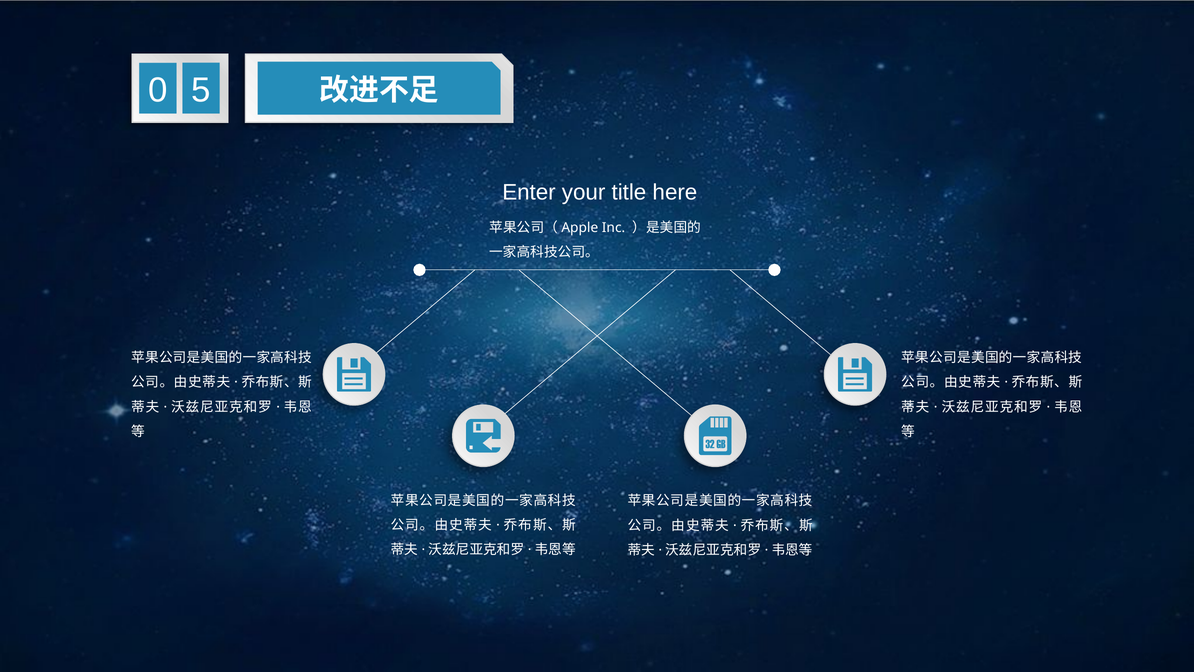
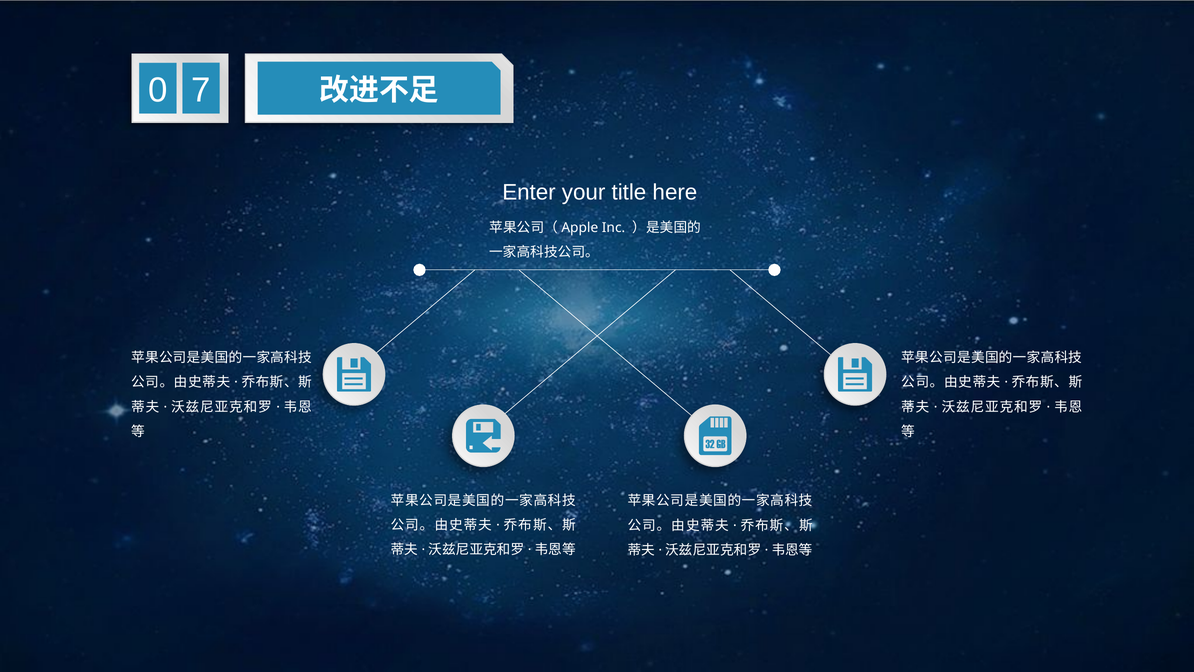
5: 5 -> 7
